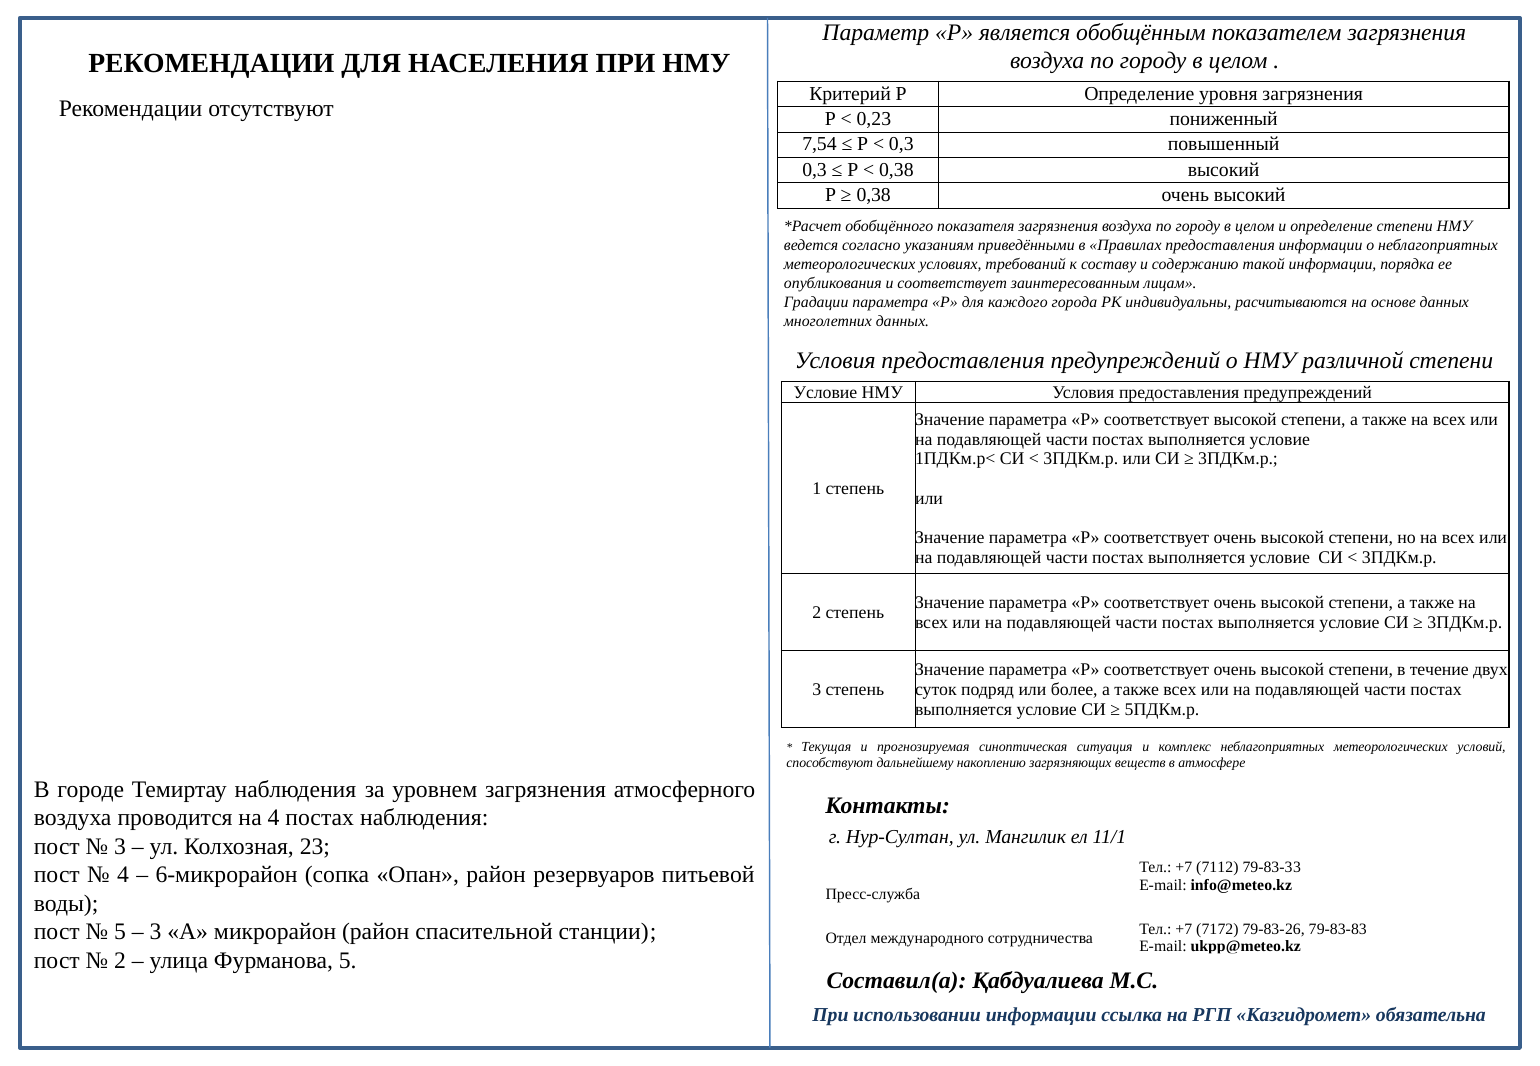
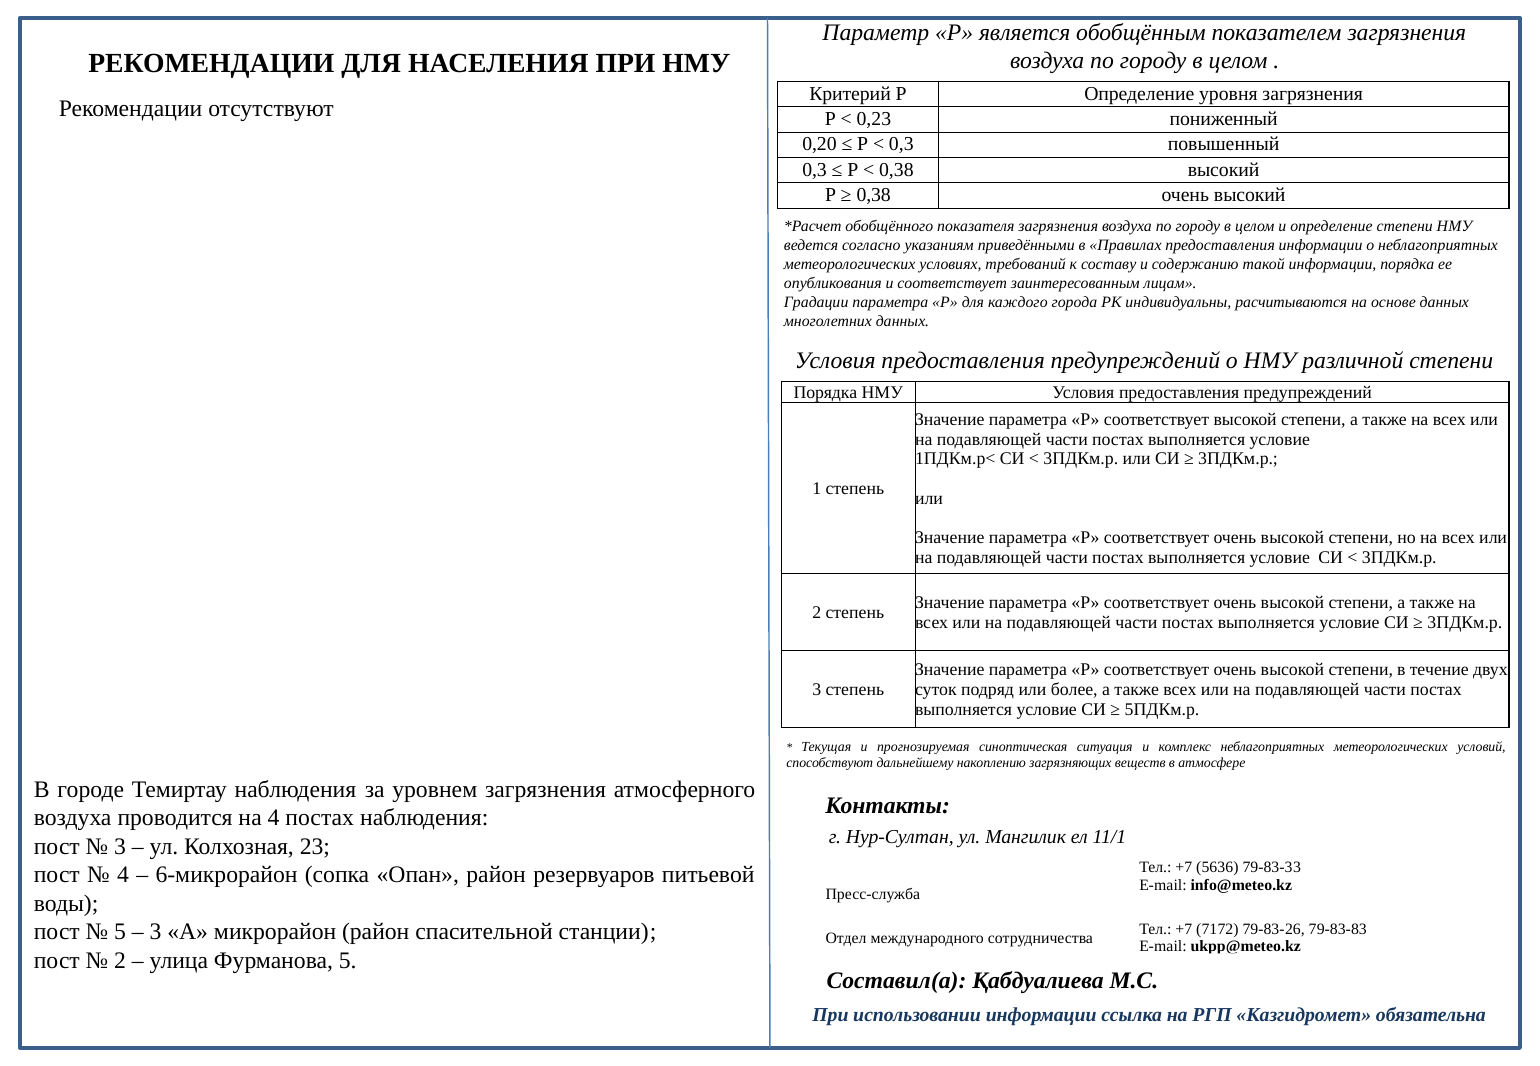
7,54: 7,54 -> 0,20
Условие at (825, 392): Условие -> Порядка
7112: 7112 -> 5636
